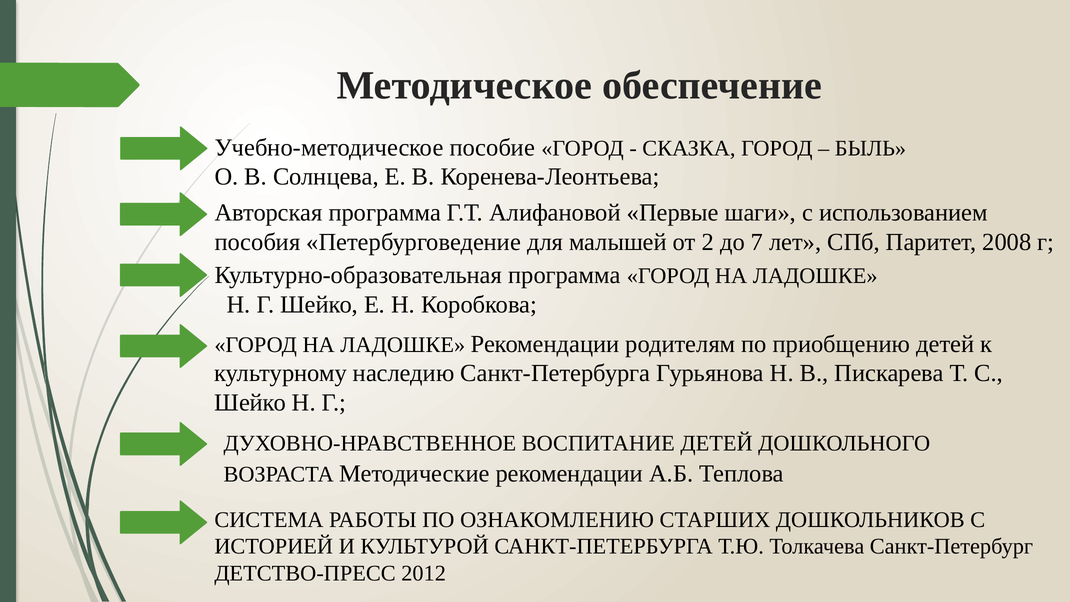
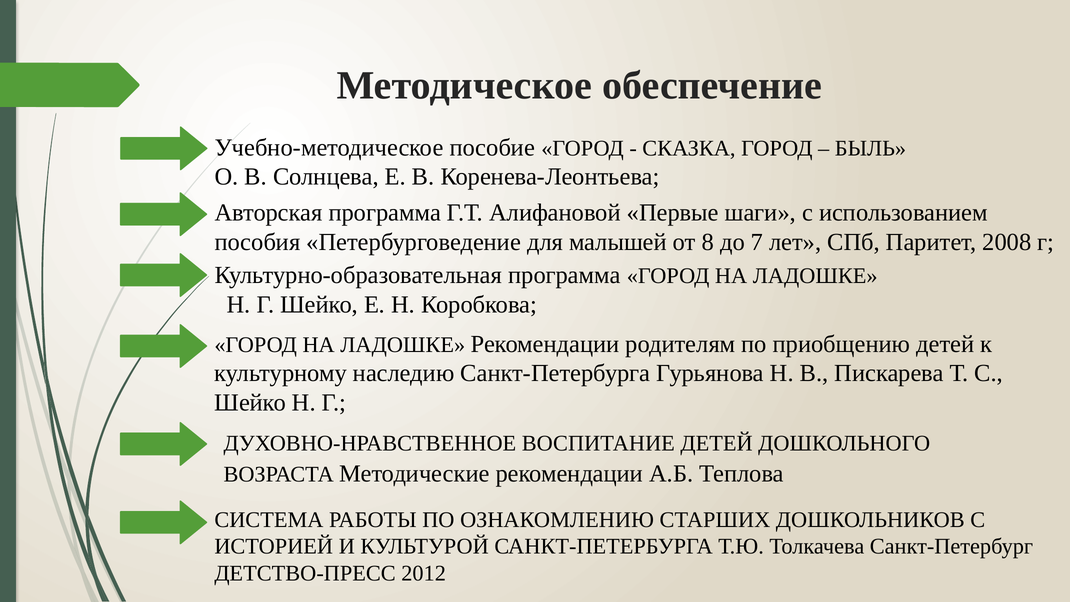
2: 2 -> 8
